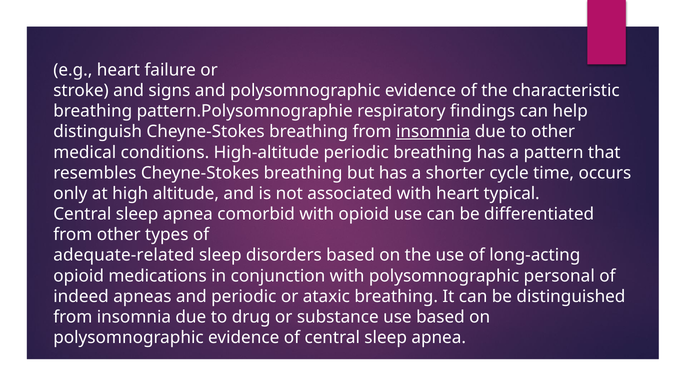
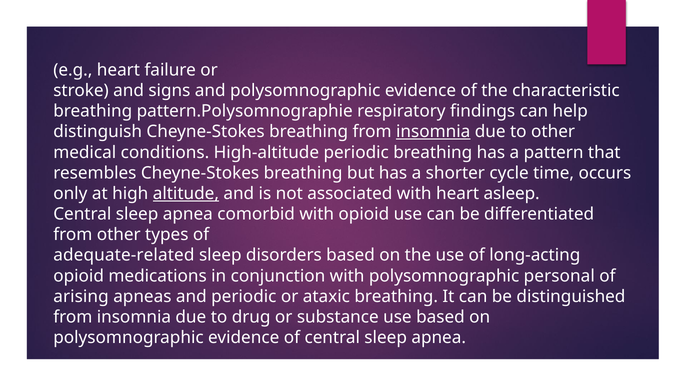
altitude underline: none -> present
typical: typical -> asleep
indeed: indeed -> arising
